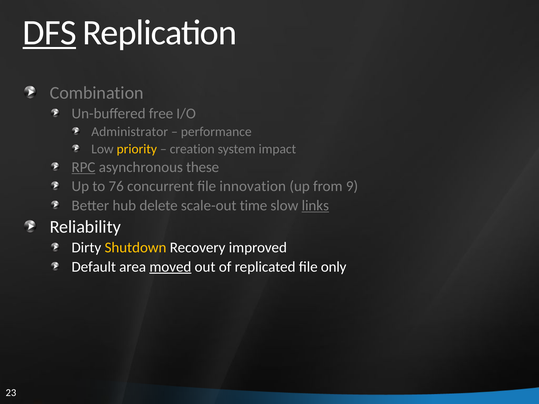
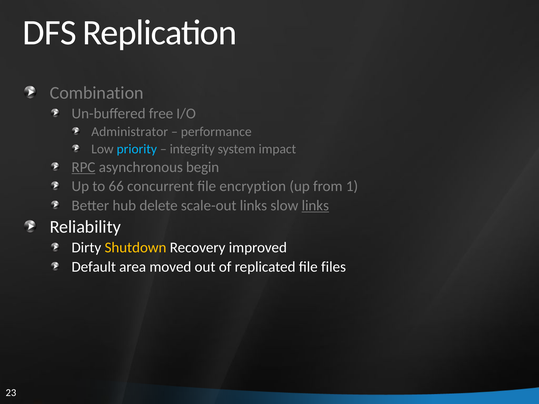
DFS underline: present -> none
priority colour: yellow -> light blue
creation: creation -> integrity
these: these -> begin
76: 76 -> 66
innovation: innovation -> encryption
9: 9 -> 1
scale-out time: time -> links
moved underline: present -> none
only: only -> files
